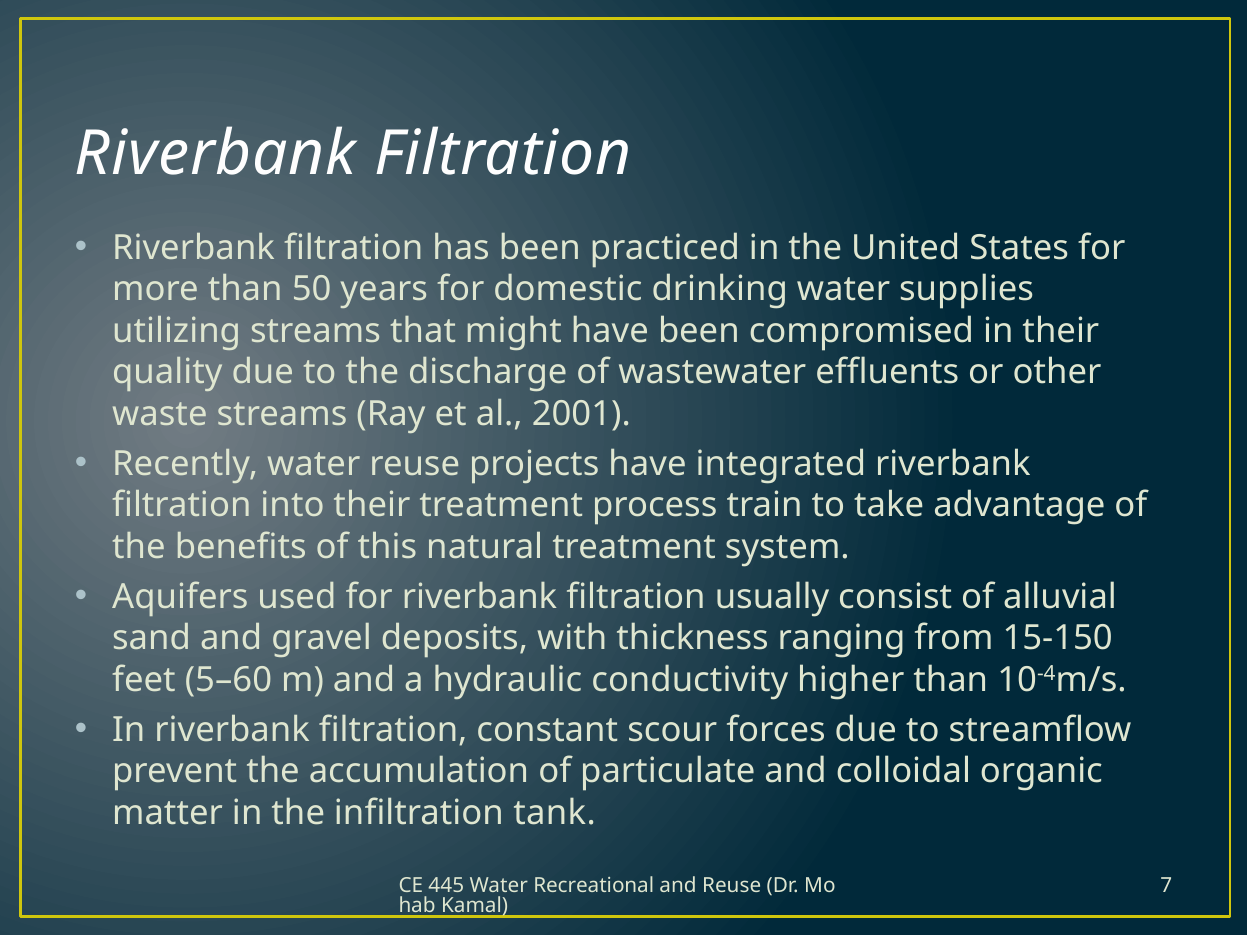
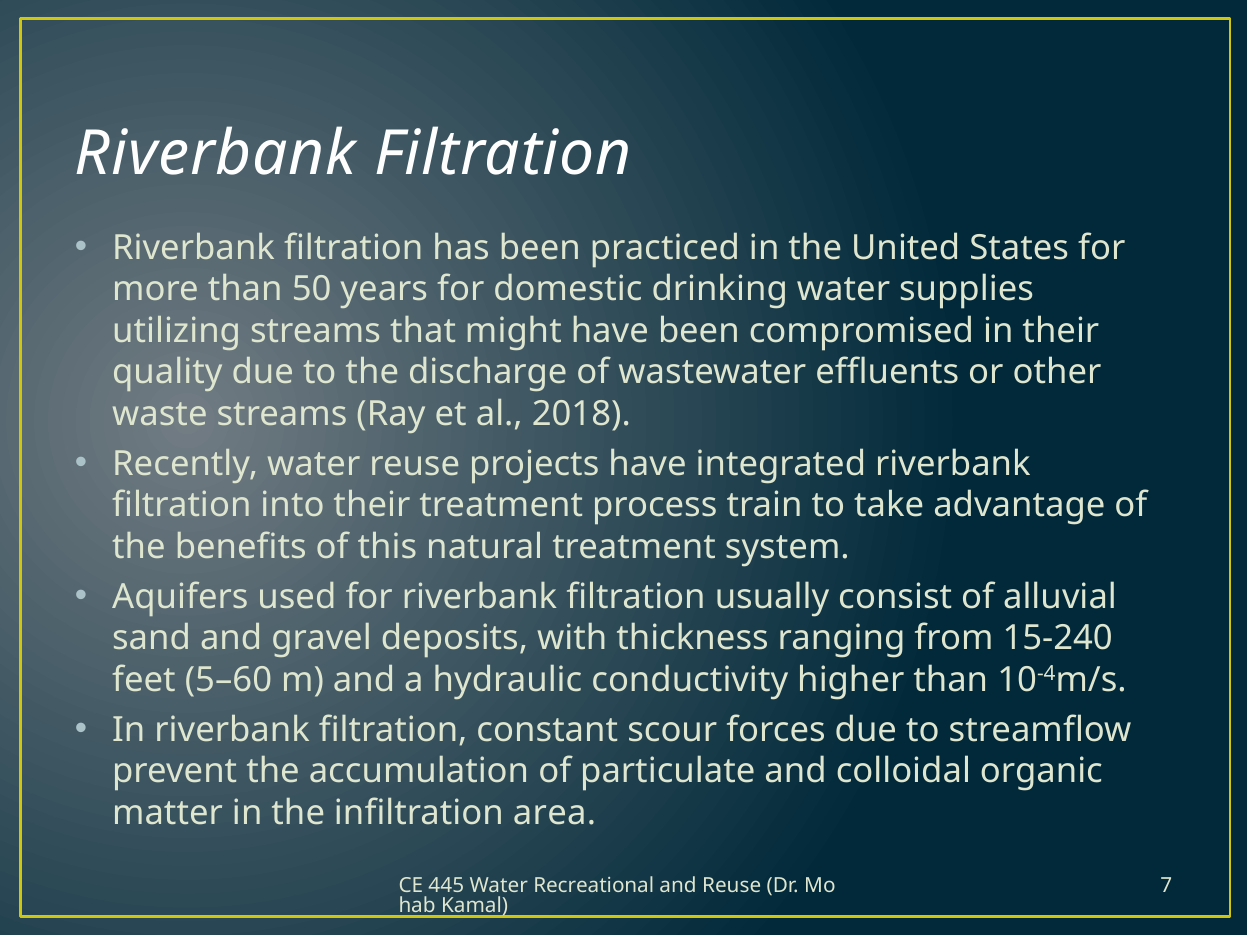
2001: 2001 -> 2018
15-150: 15-150 -> 15-240
tank: tank -> area
